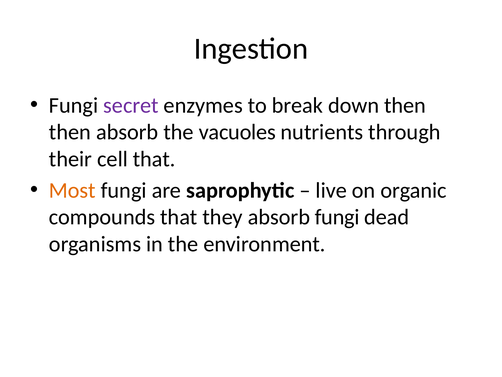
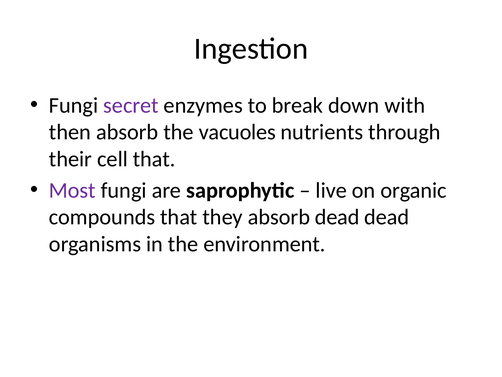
down then: then -> with
Most colour: orange -> purple
absorb fungi: fungi -> dead
